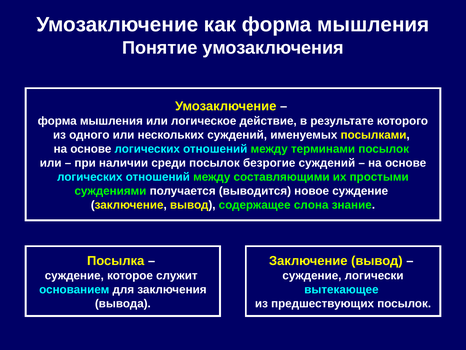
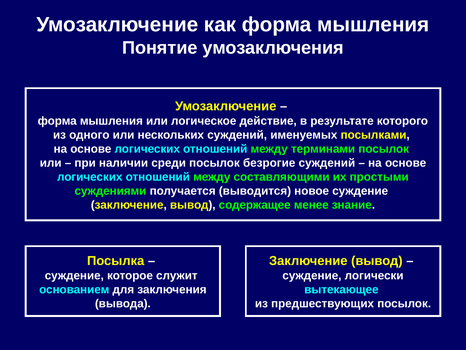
слона: слона -> менее
